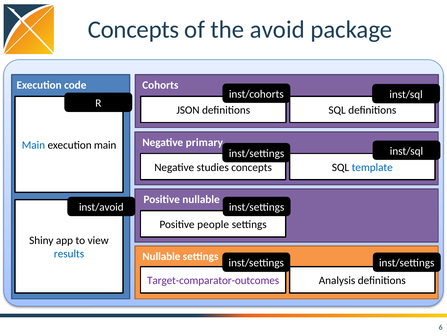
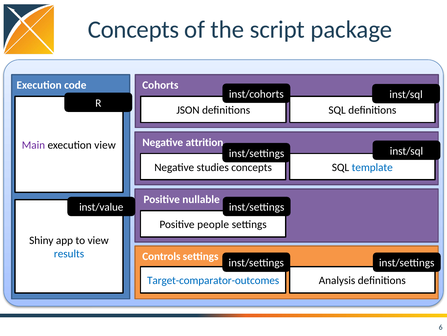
avoid: avoid -> script
primary: primary -> attrition
Main at (33, 145) colour: blue -> purple
execution main: main -> view
inst/avoid: inst/avoid -> inst/value
Nullable at (161, 256): Nullable -> Controls
Target-comparator-outcomes colour: purple -> blue
